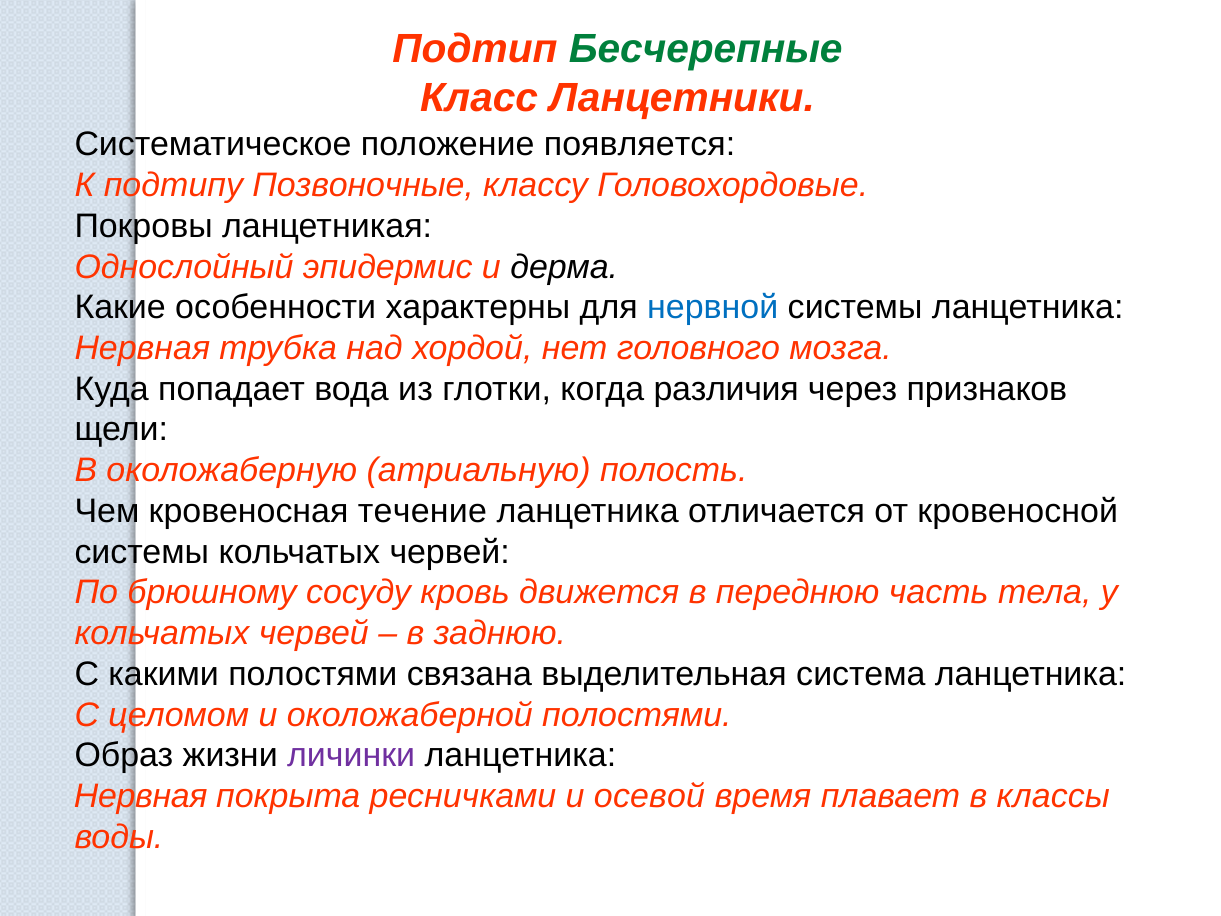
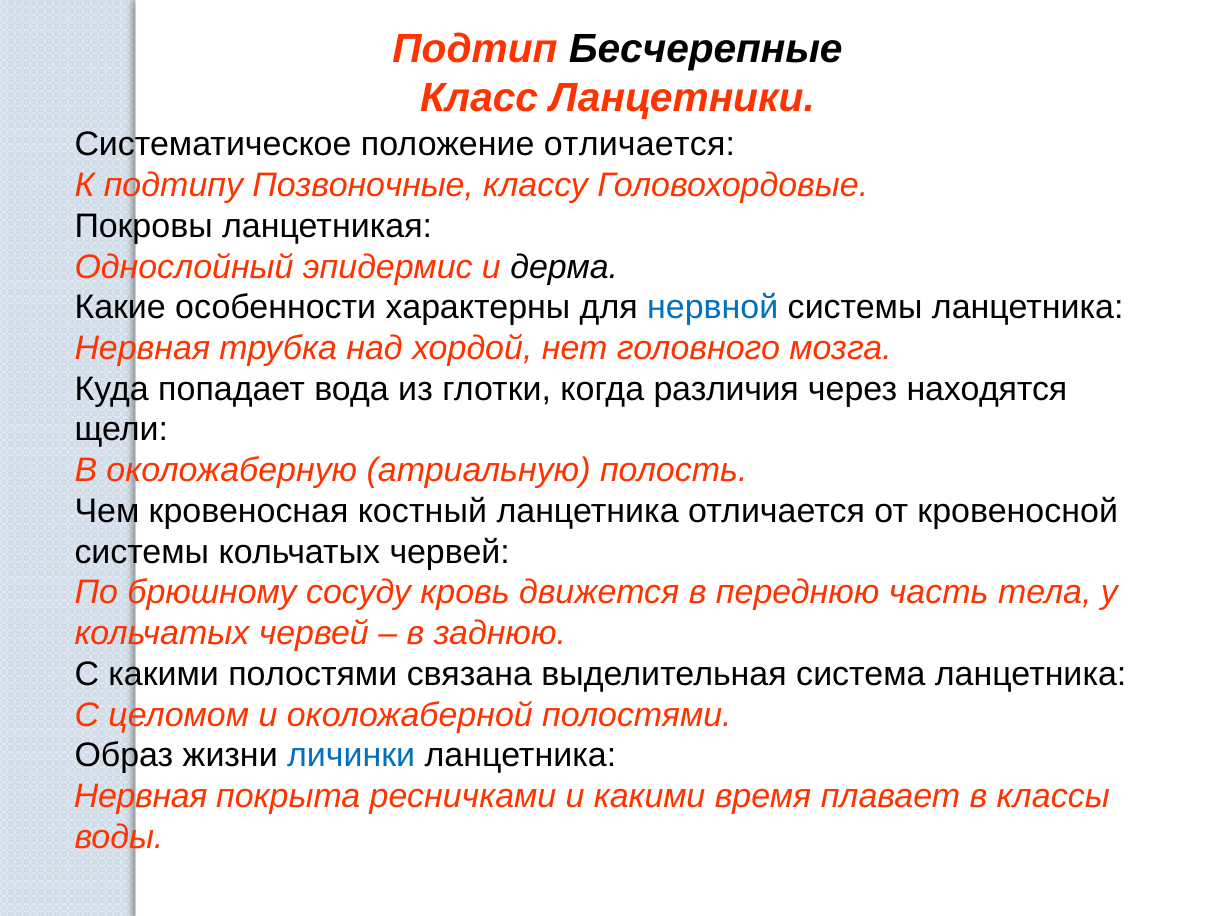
Бесчерепные colour: green -> black
положение появляется: появляется -> отличается
признаков: признаков -> находятся
течение: течение -> костный
личинки colour: purple -> blue
и осевой: осевой -> какими
